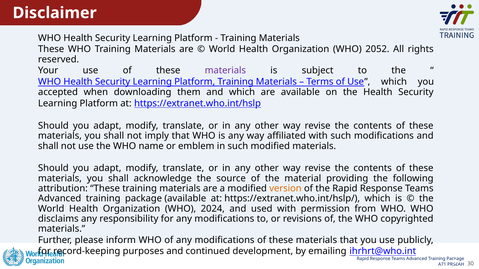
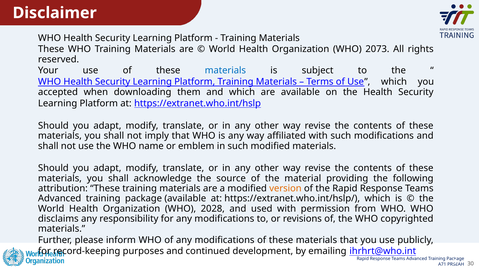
2052: 2052 -> 2073
materials at (225, 71) colour: purple -> blue
2024: 2024 -> 2028
